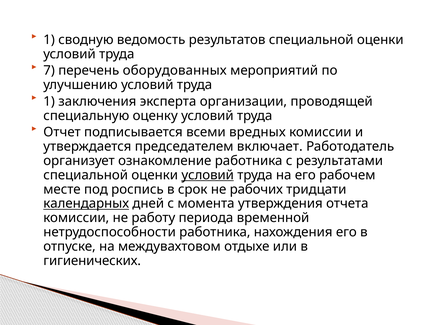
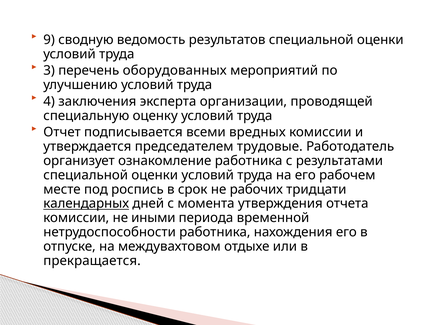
1 at (49, 40): 1 -> 9
7: 7 -> 3
1 at (49, 102): 1 -> 4
включает: включает -> трудовые
условий at (208, 175) underline: present -> none
работу: работу -> иными
гигиенических: гигиенических -> прекращается
